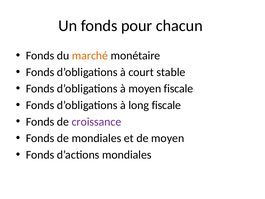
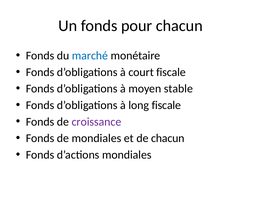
marché colour: orange -> blue
court stable: stable -> fiscale
moyen fiscale: fiscale -> stable
de moyen: moyen -> chacun
